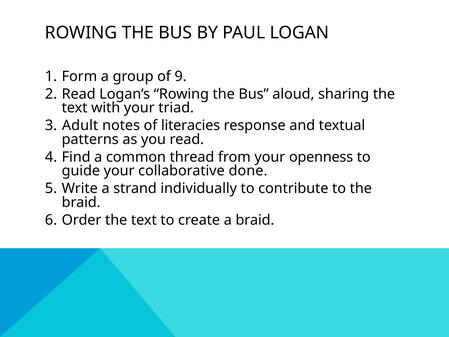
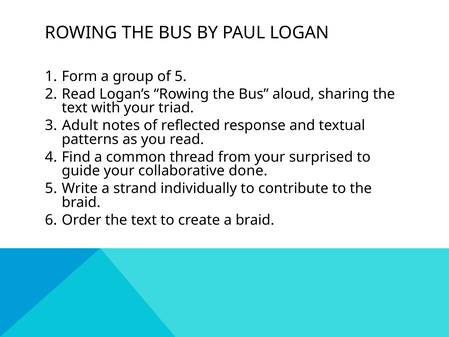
of 9: 9 -> 5
literacies: literacies -> reflected
openness: openness -> surprised
